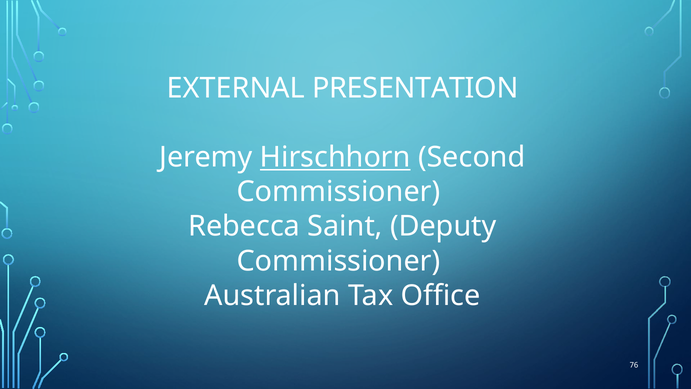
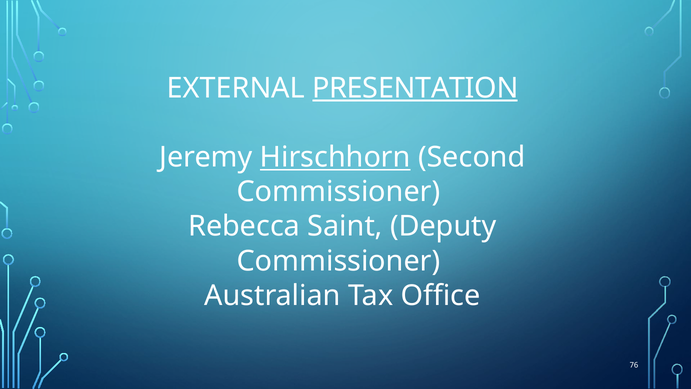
PRESENTATION underline: none -> present
